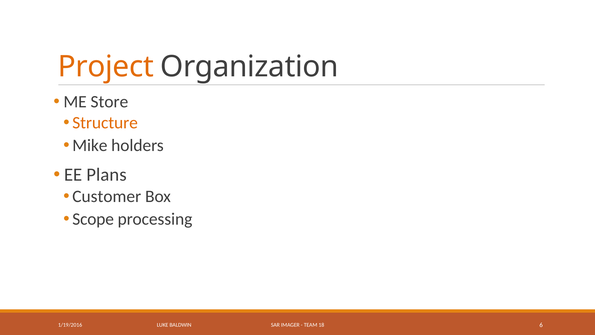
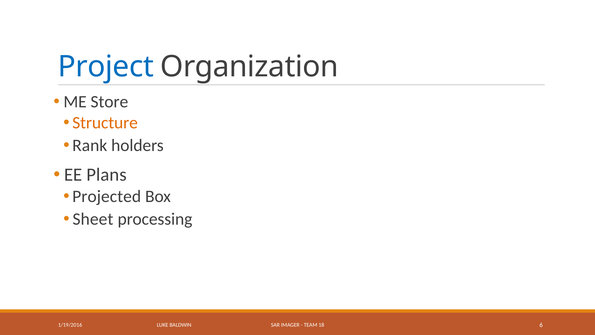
Project colour: orange -> blue
Mike: Mike -> Rank
Customer: Customer -> Projected
Scope: Scope -> Sheet
